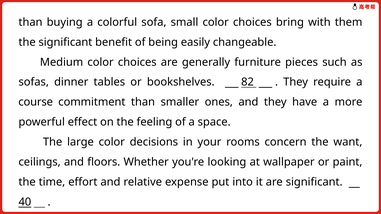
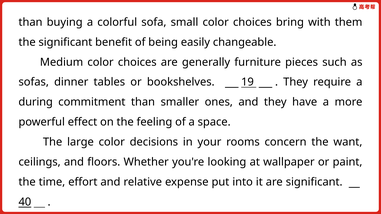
82: 82 -> 19
course: course -> during
